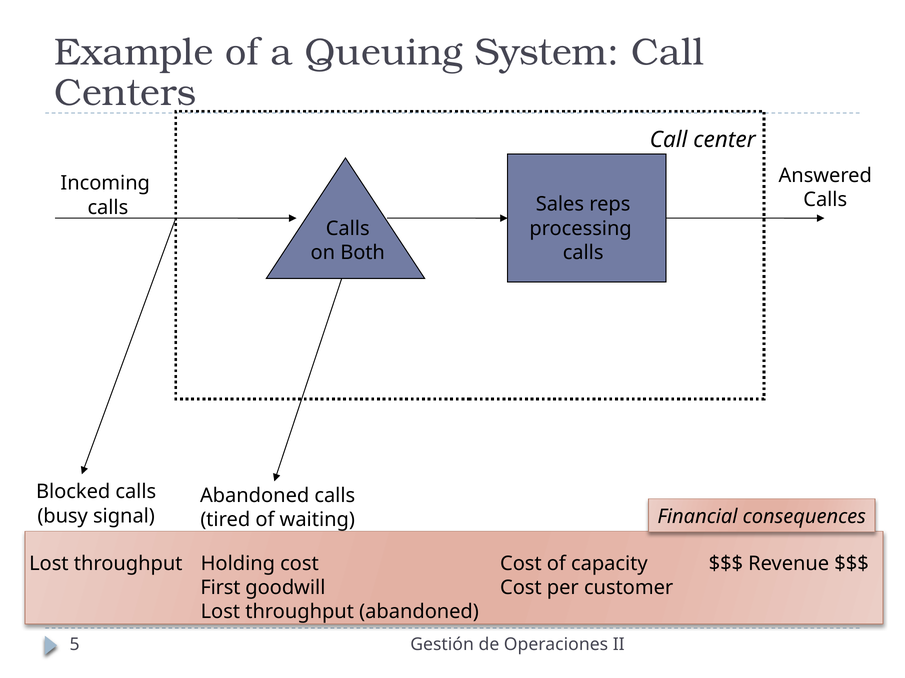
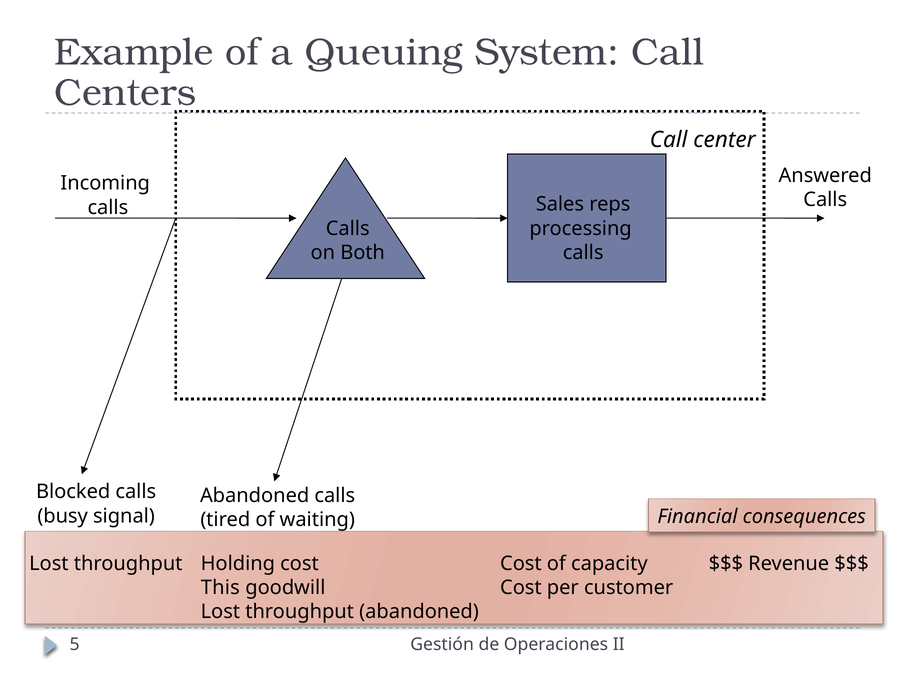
First: First -> This
